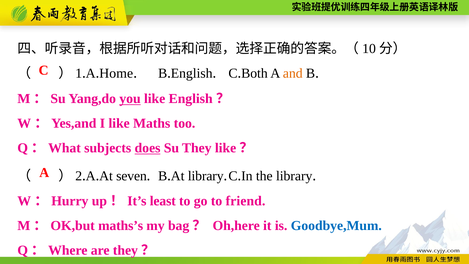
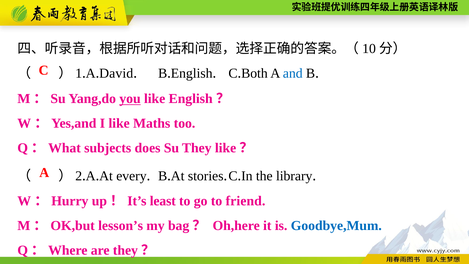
Home: Home -> David
and colour: orange -> blue
does underline: present -> none
seven: seven -> every
library at (206, 176): library -> stories
maths’s: maths’s -> lesson’s
